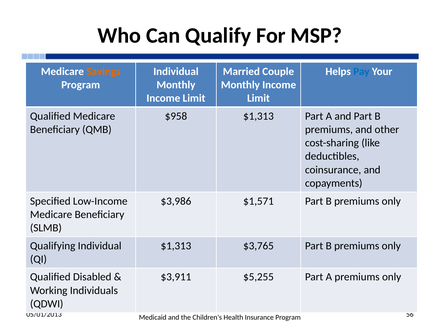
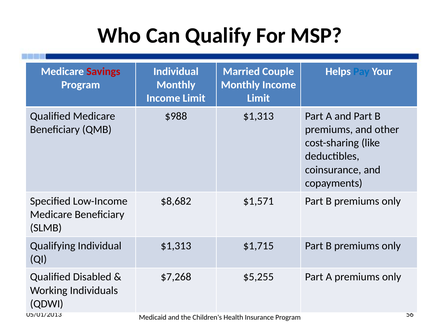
Savings colour: orange -> red
$958: $958 -> $988
$3,986: $3,986 -> $8,682
$3,765: $3,765 -> $1,715
$3,911: $3,911 -> $7,268
